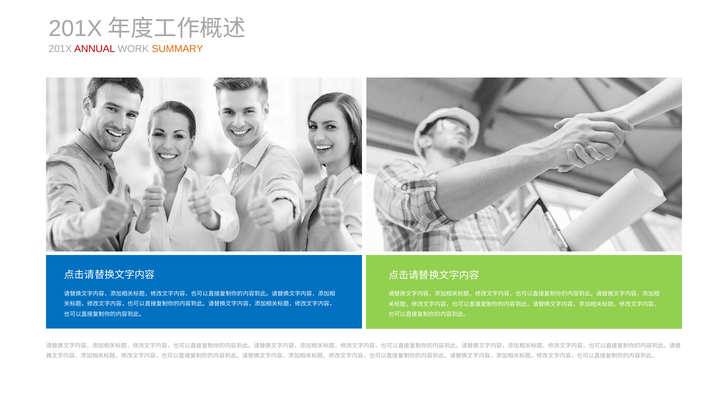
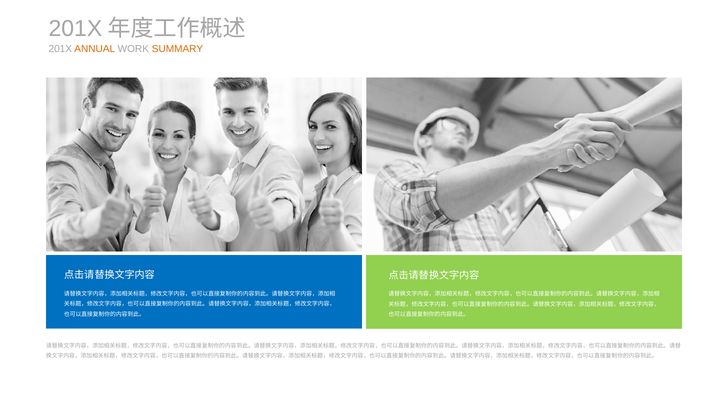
ANNUAL colour: red -> orange
